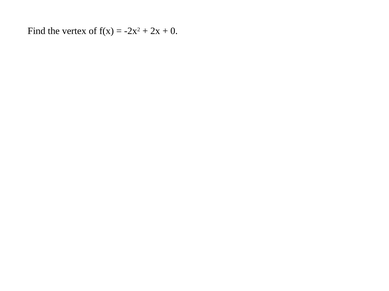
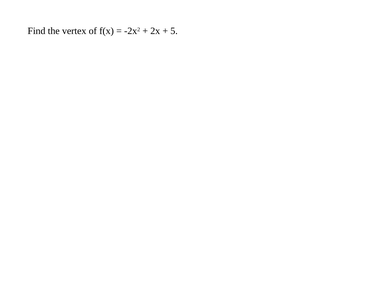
0: 0 -> 5
